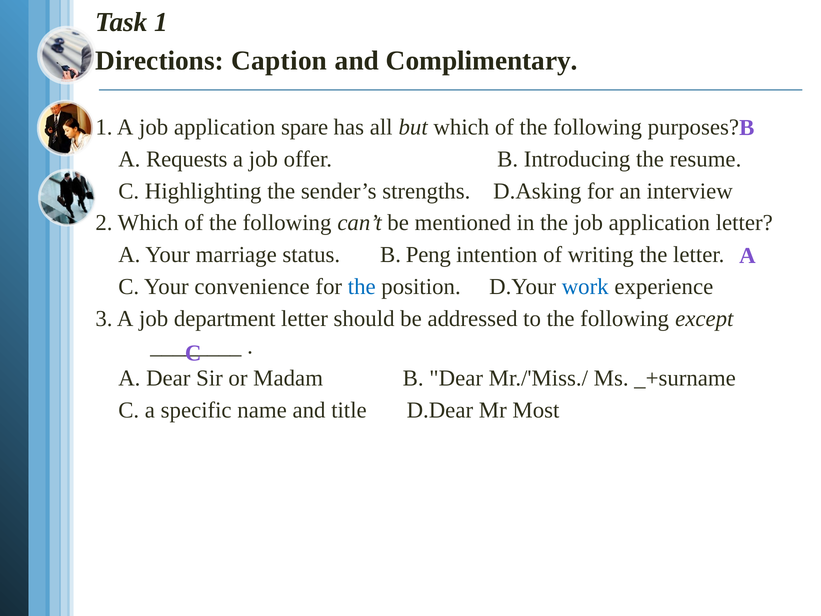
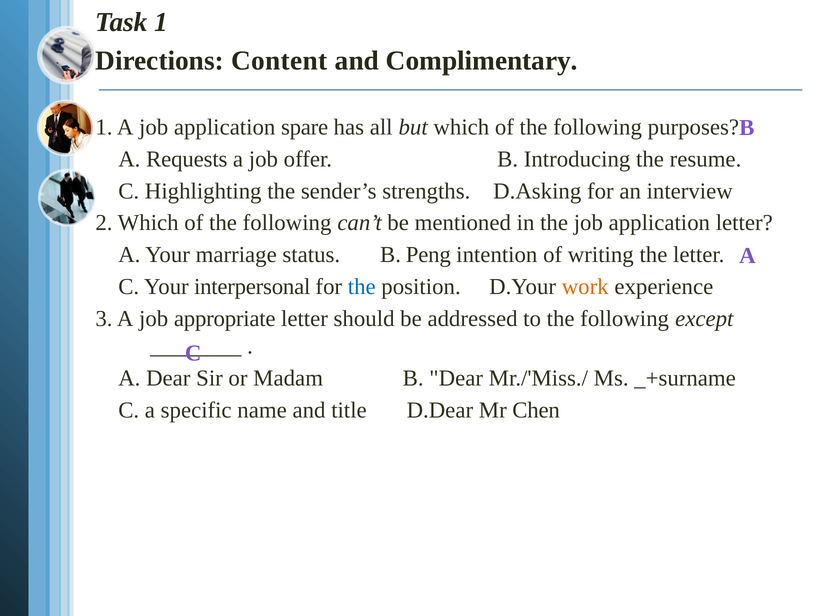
Caption: Caption -> Content
convenience: convenience -> interpersonal
work colour: blue -> orange
department: department -> appropriate
Most: Most -> Chen
